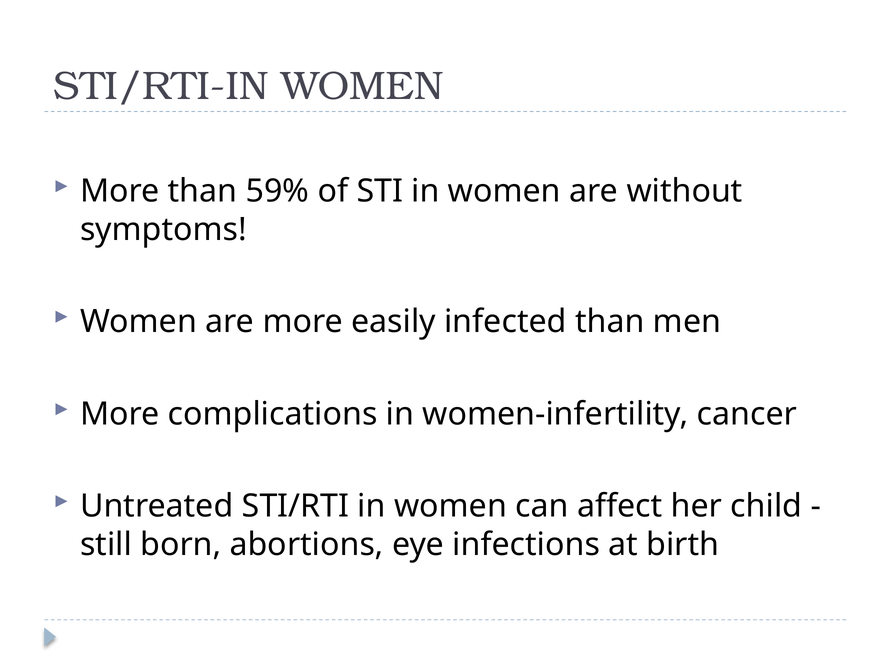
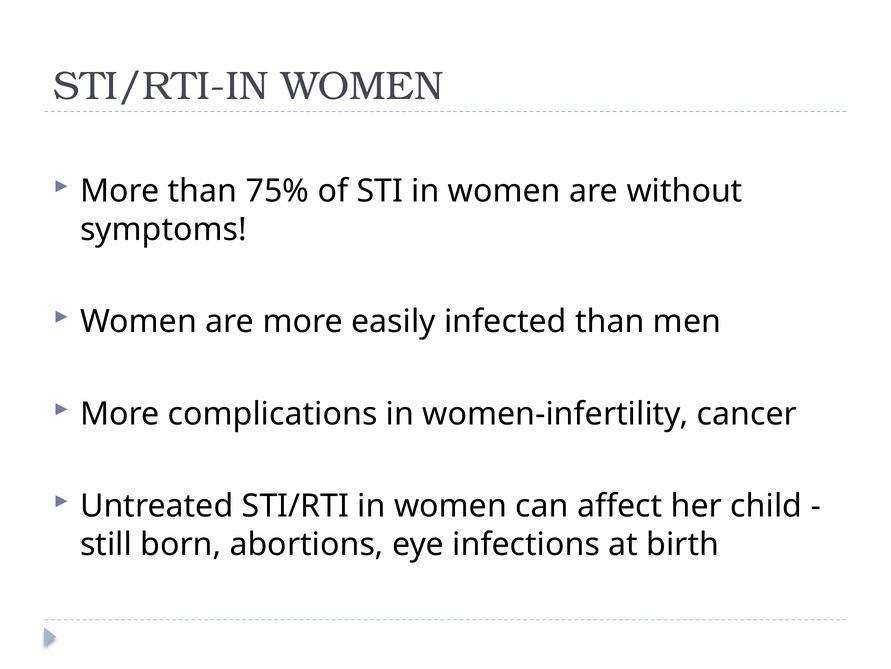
59%: 59% -> 75%
